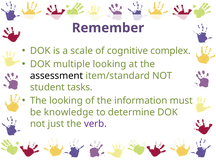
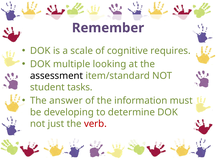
complex: complex -> requires
The looking: looking -> answer
knowledge: knowledge -> developing
verb colour: purple -> red
